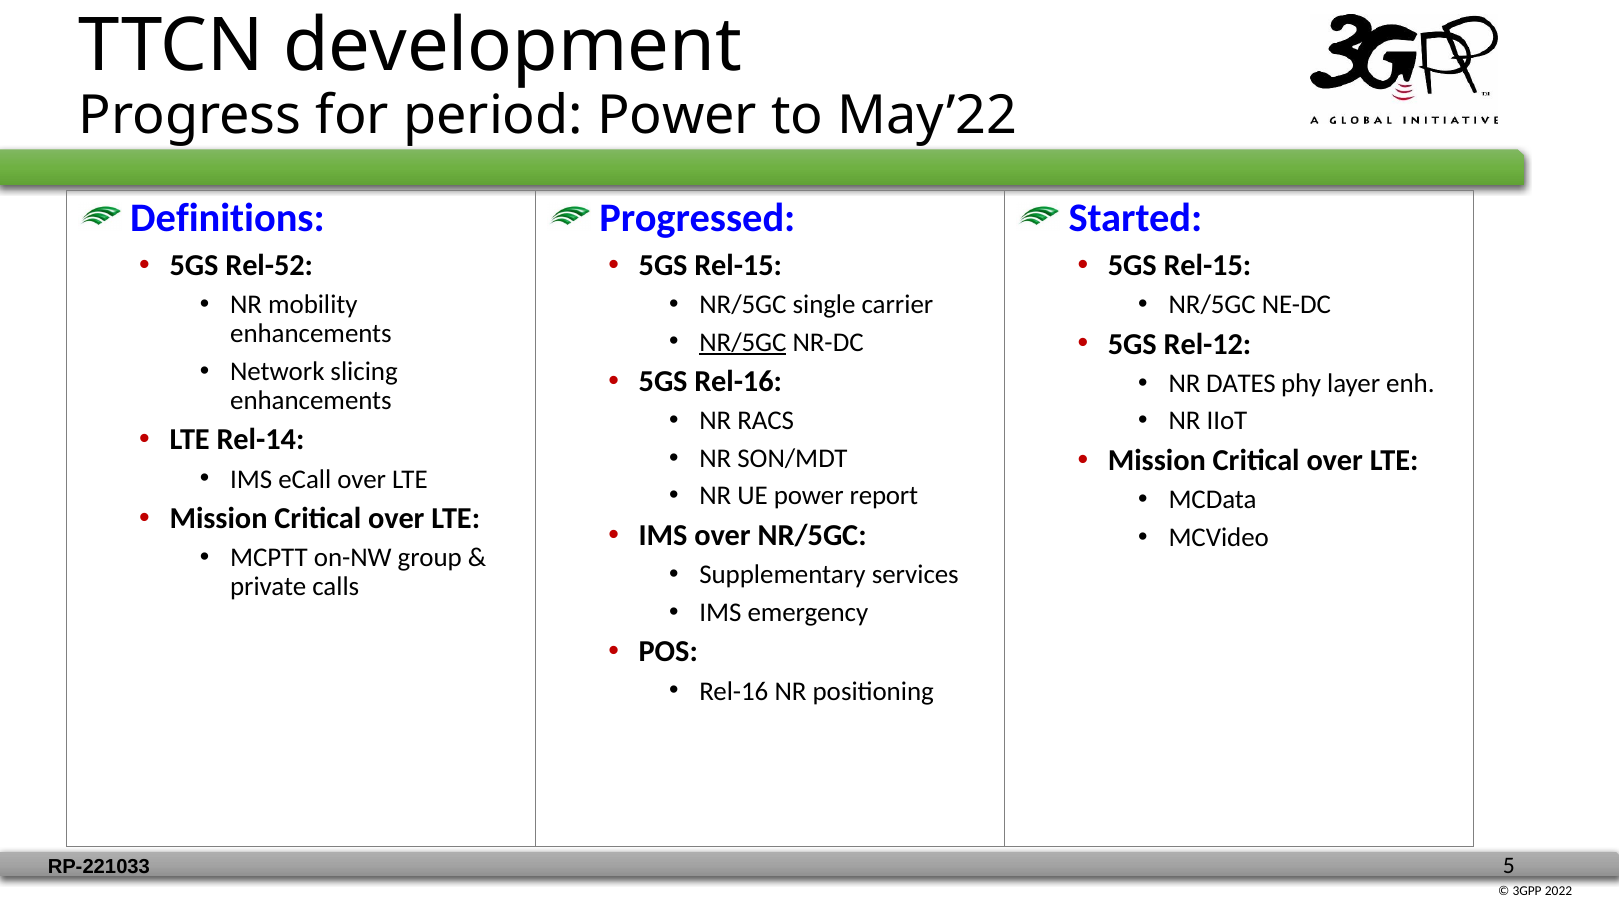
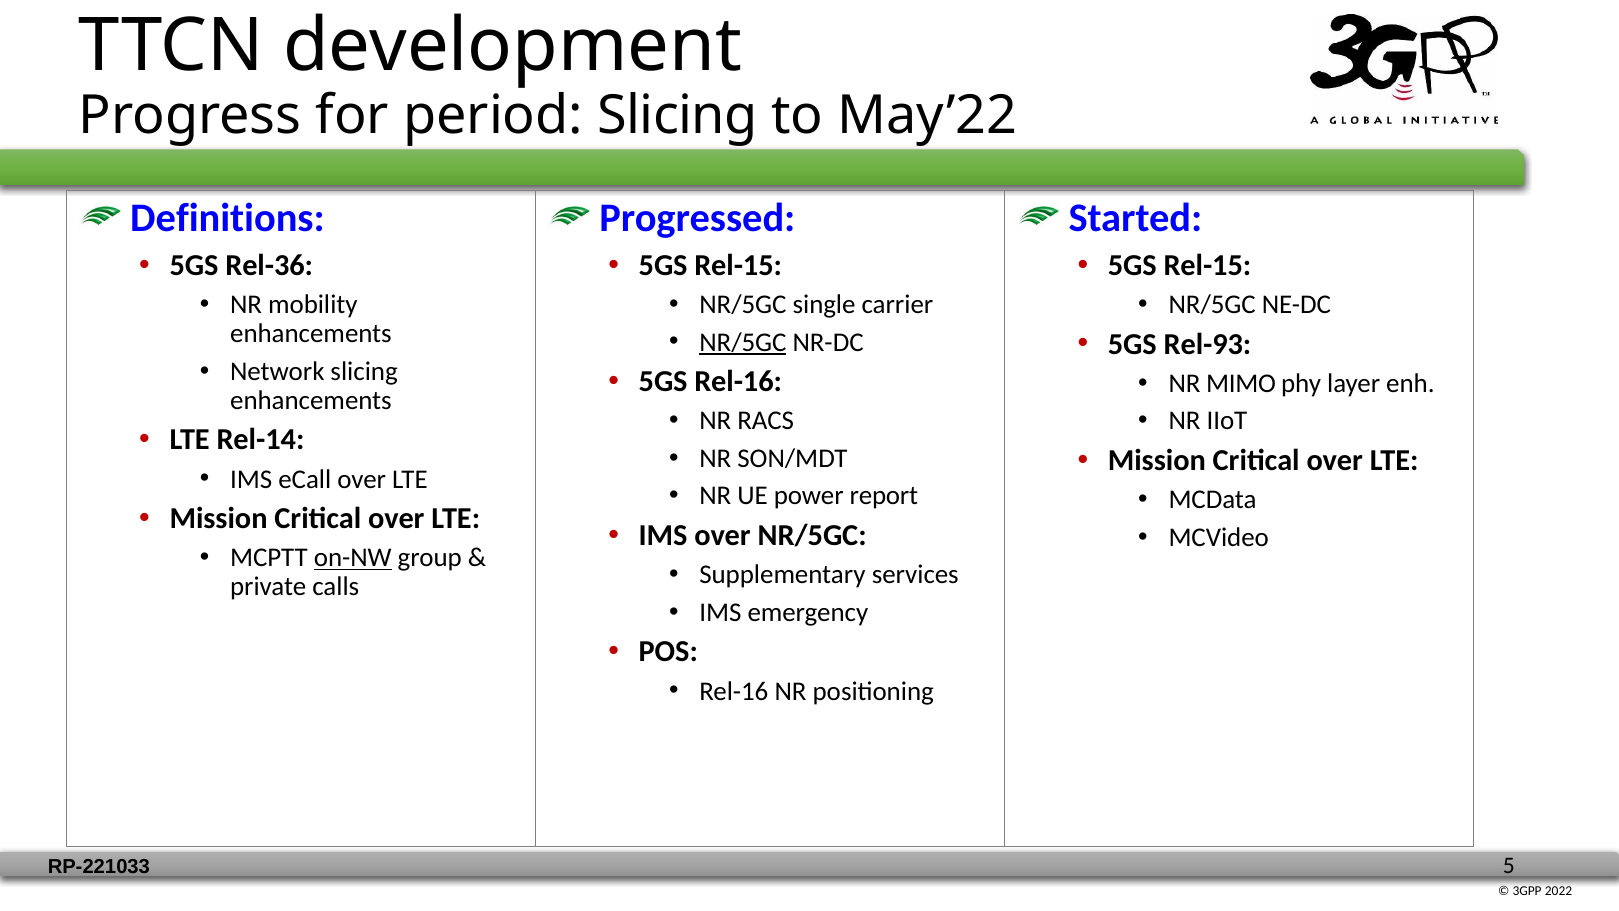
period Power: Power -> Slicing
Rel-52: Rel-52 -> Rel-36
Rel-12: Rel-12 -> Rel-93
DATES: DATES -> MIMO
on-NW underline: none -> present
